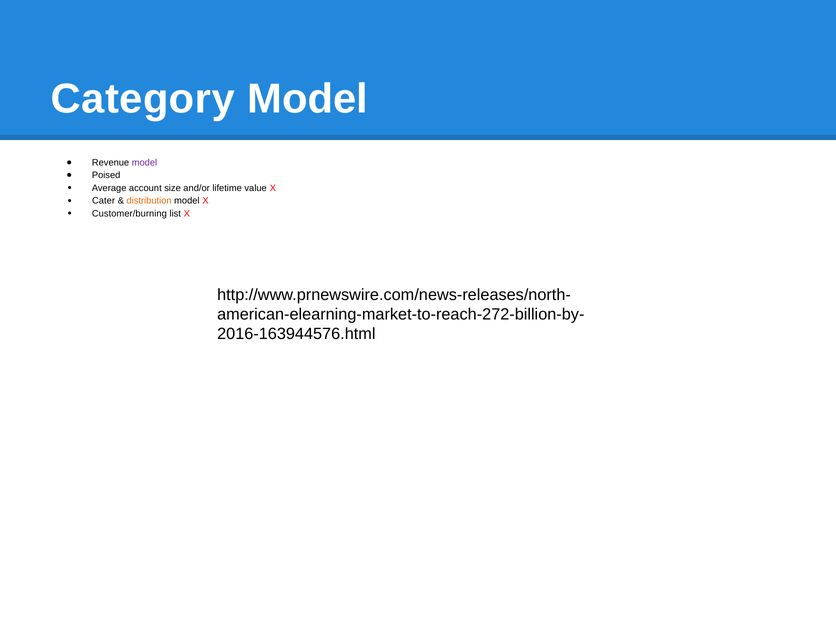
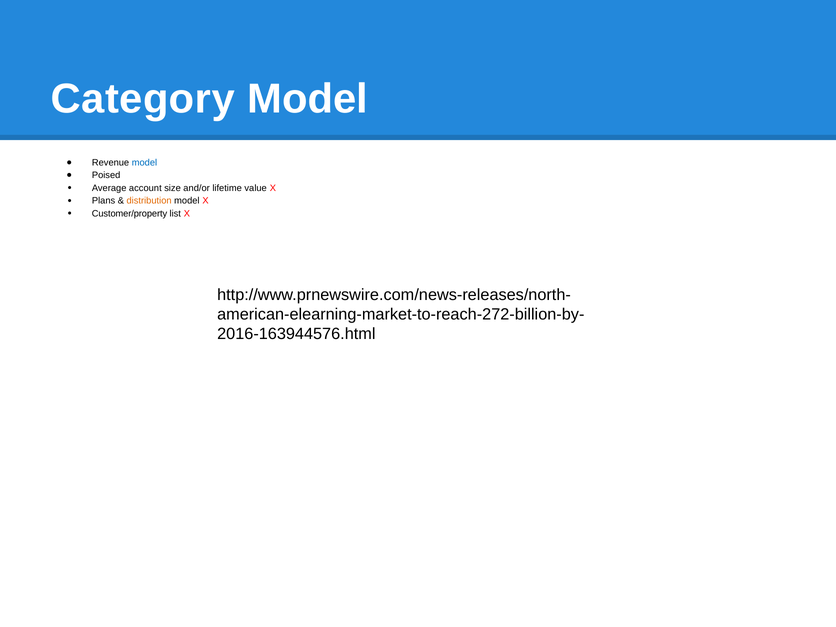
model at (144, 163) colour: purple -> blue
Cater: Cater -> Plans
Customer/burning: Customer/burning -> Customer/property
